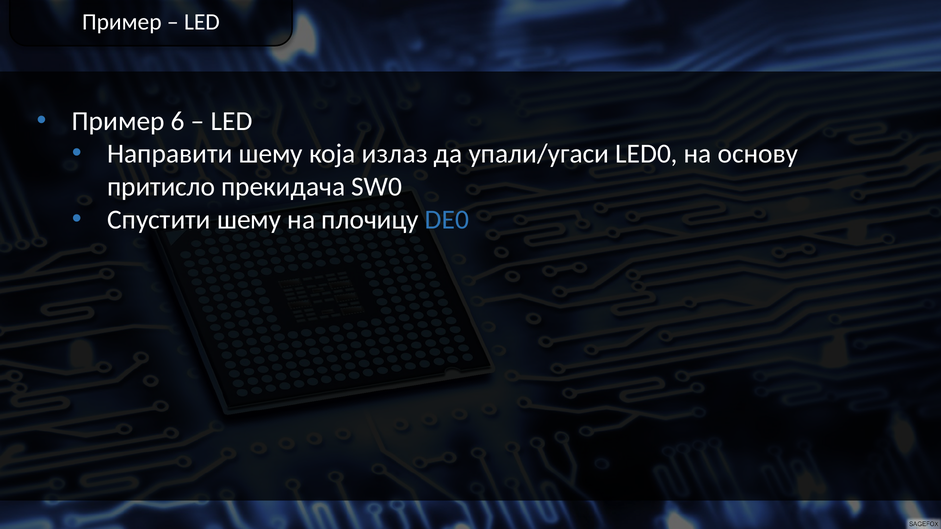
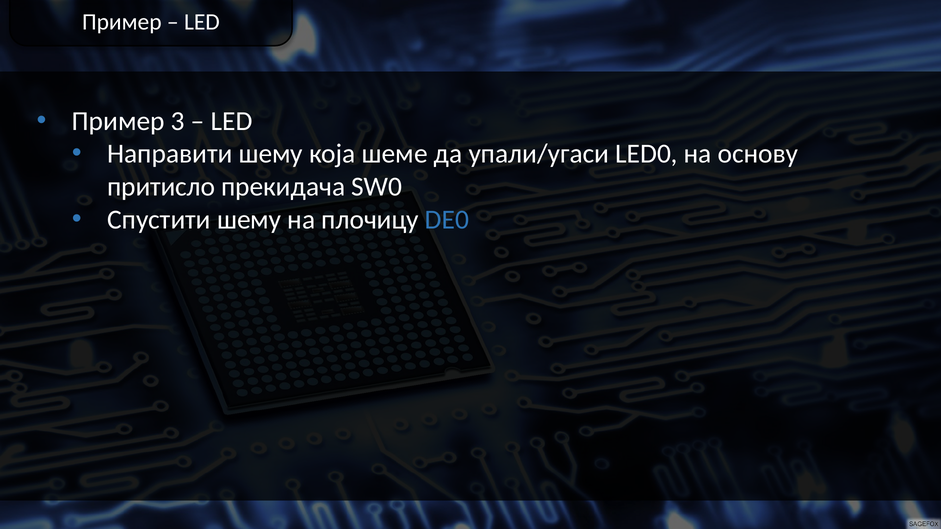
6: 6 -> 3
излаз: излаз -> шеме
